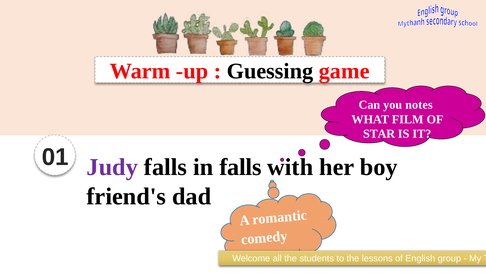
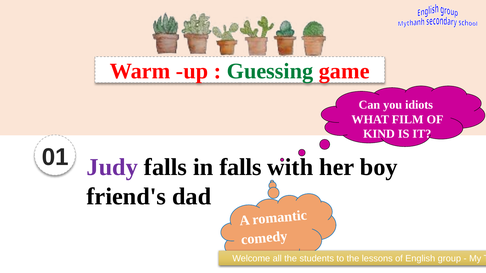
Guessing colour: black -> green
notes: notes -> idiots
STAR: STAR -> KIND
